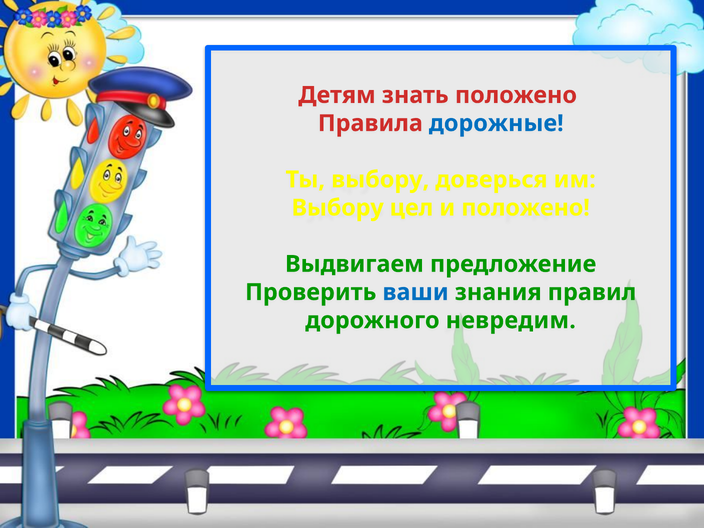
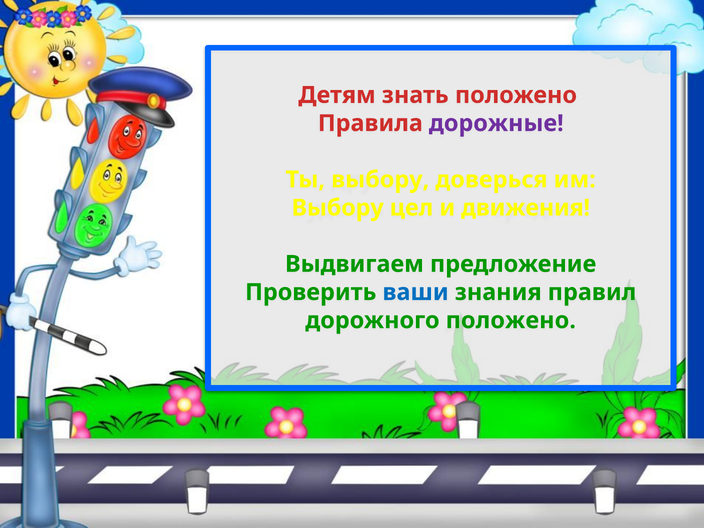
дорожные colour: blue -> purple
и положено: положено -> движения
дорожного невредим: невредим -> положено
